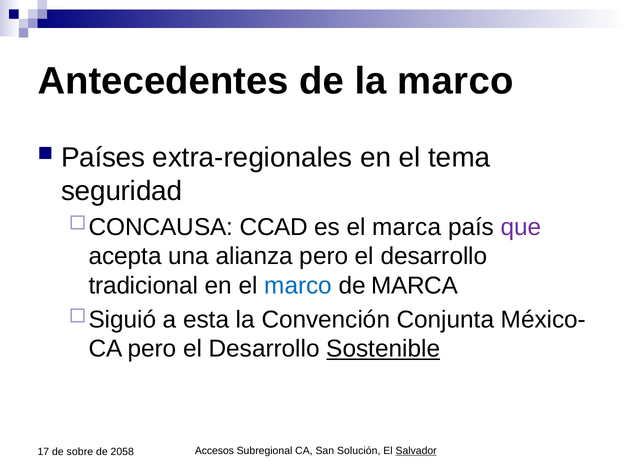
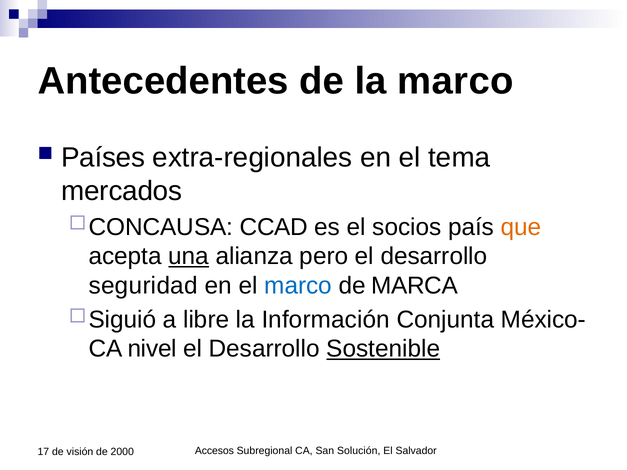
seguridad: seguridad -> mercados
el marca: marca -> socios
que colour: purple -> orange
una underline: none -> present
tradicional: tradicional -> seguridad
esta: esta -> libre
Convención: Convención -> Información
CA pero: pero -> nivel
Salvador underline: present -> none
sobre: sobre -> visión
2058: 2058 -> 2000
